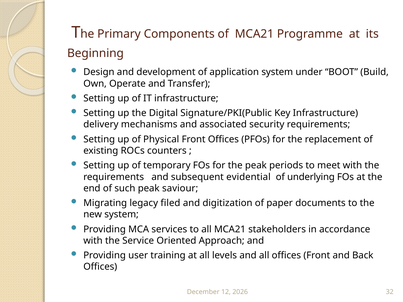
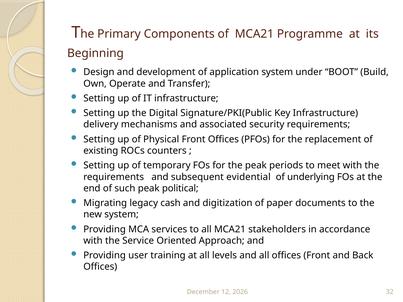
saviour: saviour -> political
filed: filed -> cash
